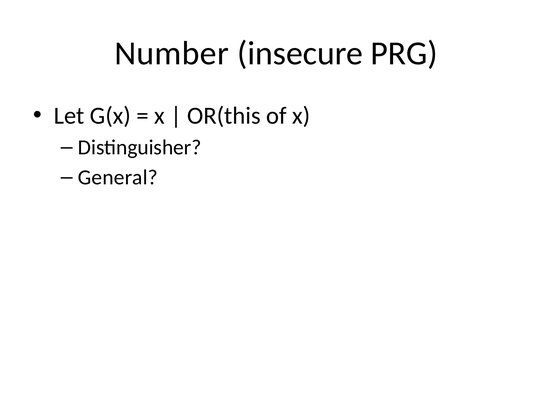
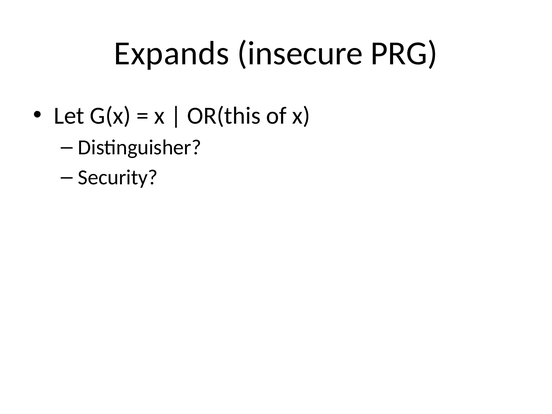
Number: Number -> Expands
General: General -> Security
